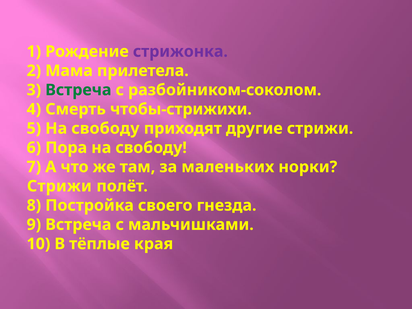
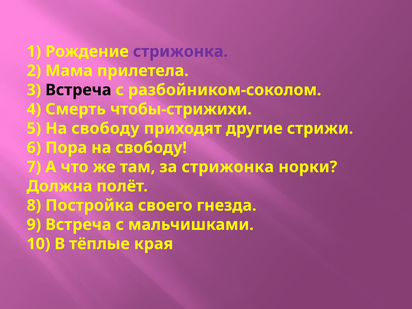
Встреча at (78, 90) colour: green -> black
за маленьких: маленьких -> стрижонка
Стрижи at (59, 186): Стрижи -> Должна
